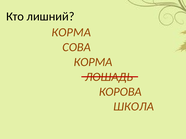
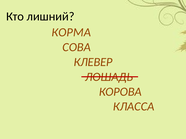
КОРМА at (93, 62): КОРМА -> КЛЕВЕР
ШКОЛА: ШКОЛА -> КЛАССА
